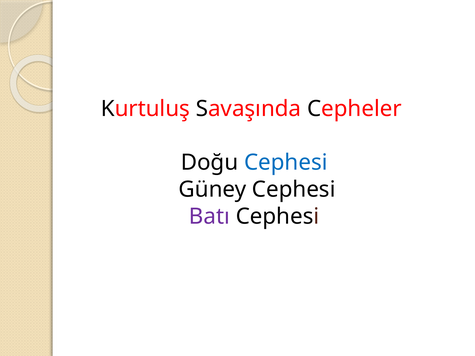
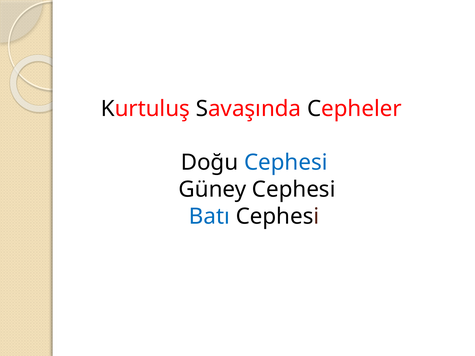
Batı colour: purple -> blue
